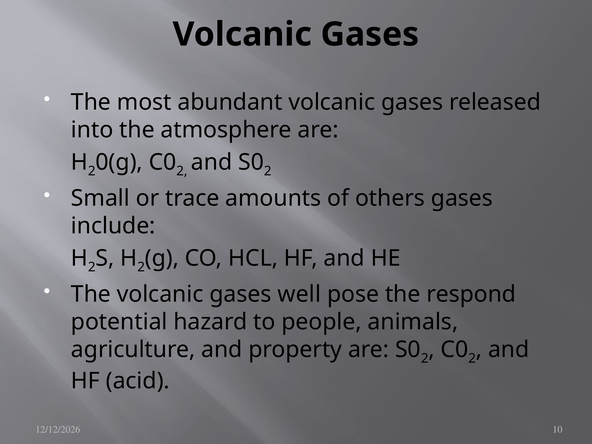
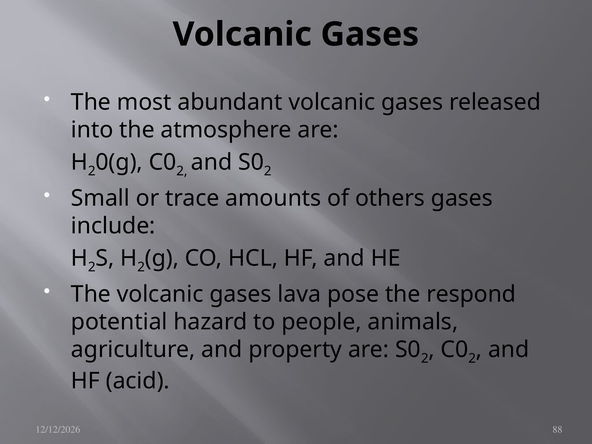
well: well -> lava
10: 10 -> 88
